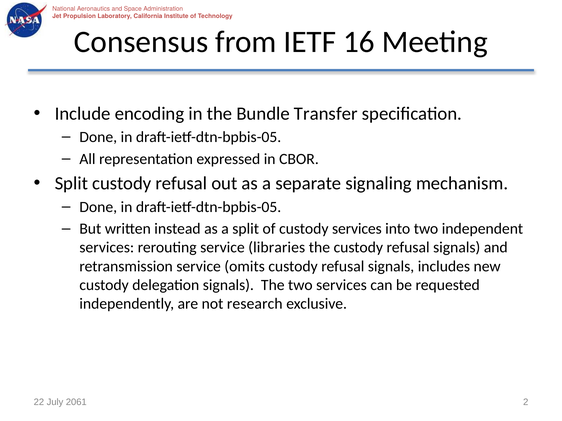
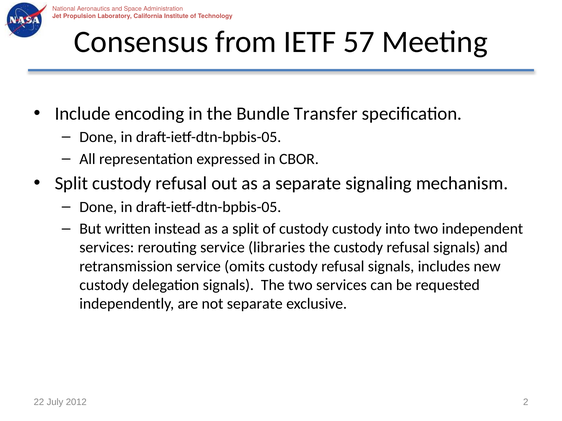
16: 16 -> 57
custody services: services -> custody
not research: research -> separate
2061: 2061 -> 2012
